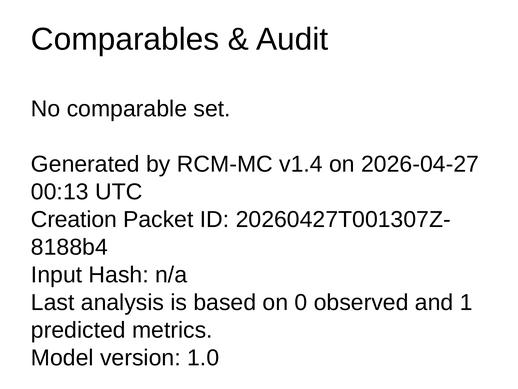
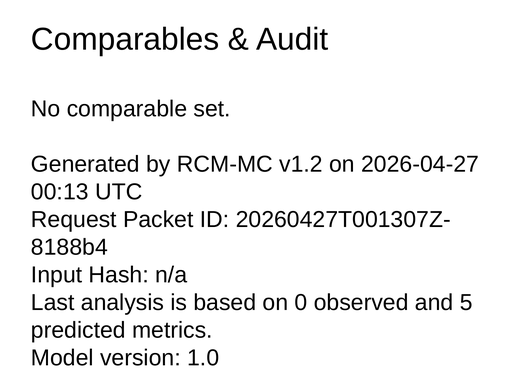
v1.4: v1.4 -> v1.2
Creation: Creation -> Request
1: 1 -> 5
